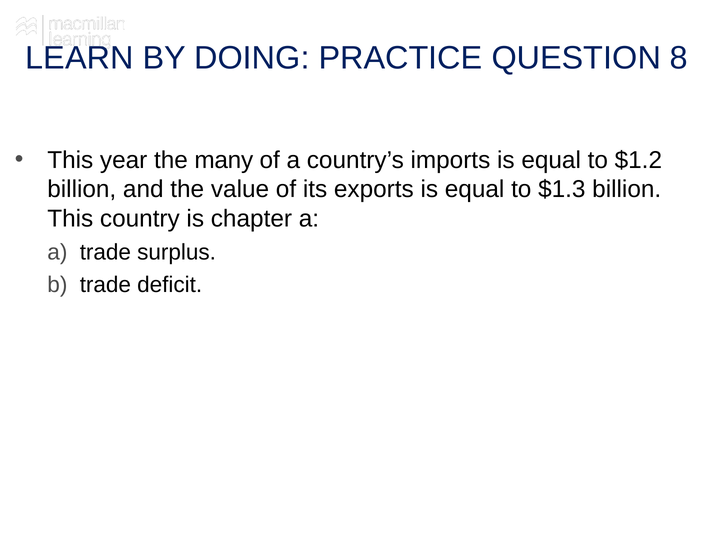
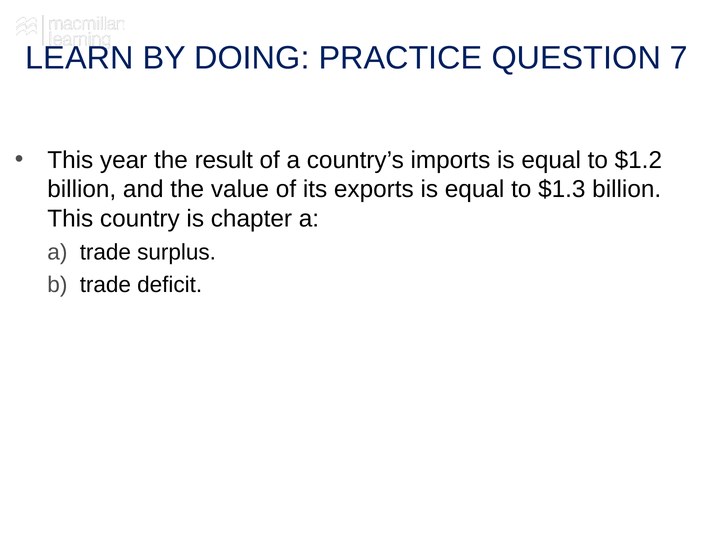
8: 8 -> 7
many: many -> result
